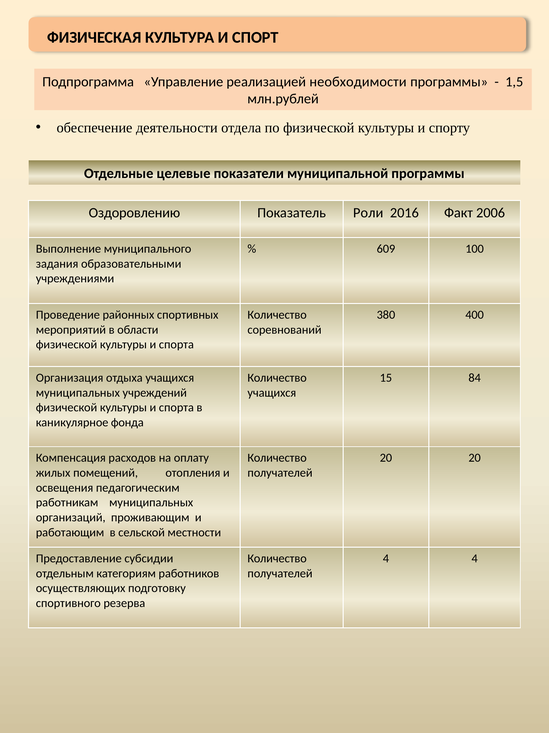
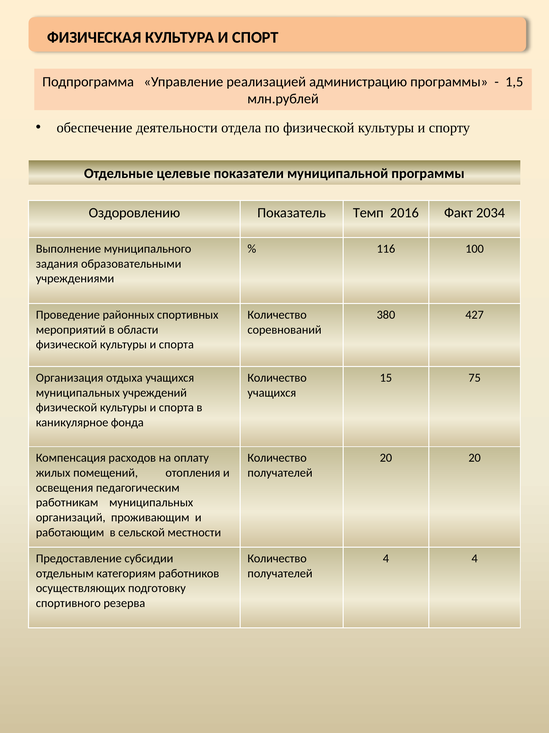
необходимости: необходимости -> администрацию
Роли: Роли -> Темп
2006: 2006 -> 2034
609: 609 -> 116
400: 400 -> 427
84: 84 -> 75
